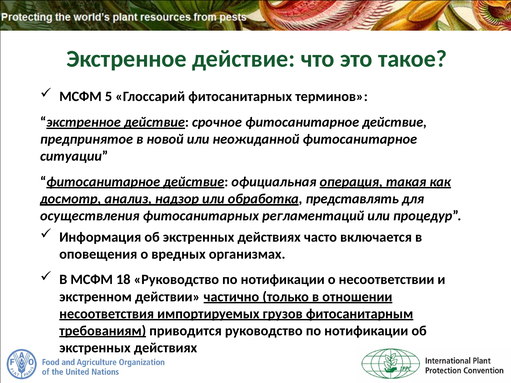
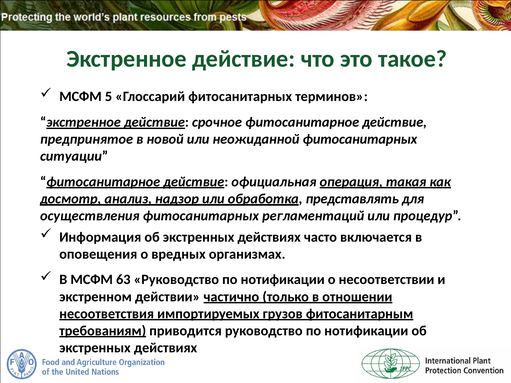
неожиданной фитосанитарное: фитосанитарное -> фитосанитарных
18: 18 -> 63
